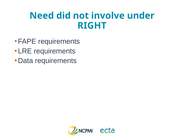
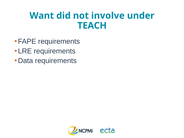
Need: Need -> Want
RIGHT: RIGHT -> TEACH
